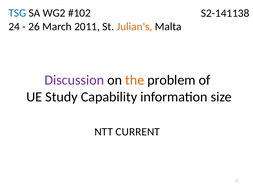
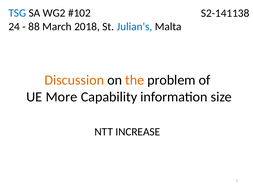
26: 26 -> 88
2011: 2011 -> 2018
Julian's colour: orange -> blue
Discussion colour: purple -> orange
Study: Study -> More
CURRENT: CURRENT -> INCREASE
